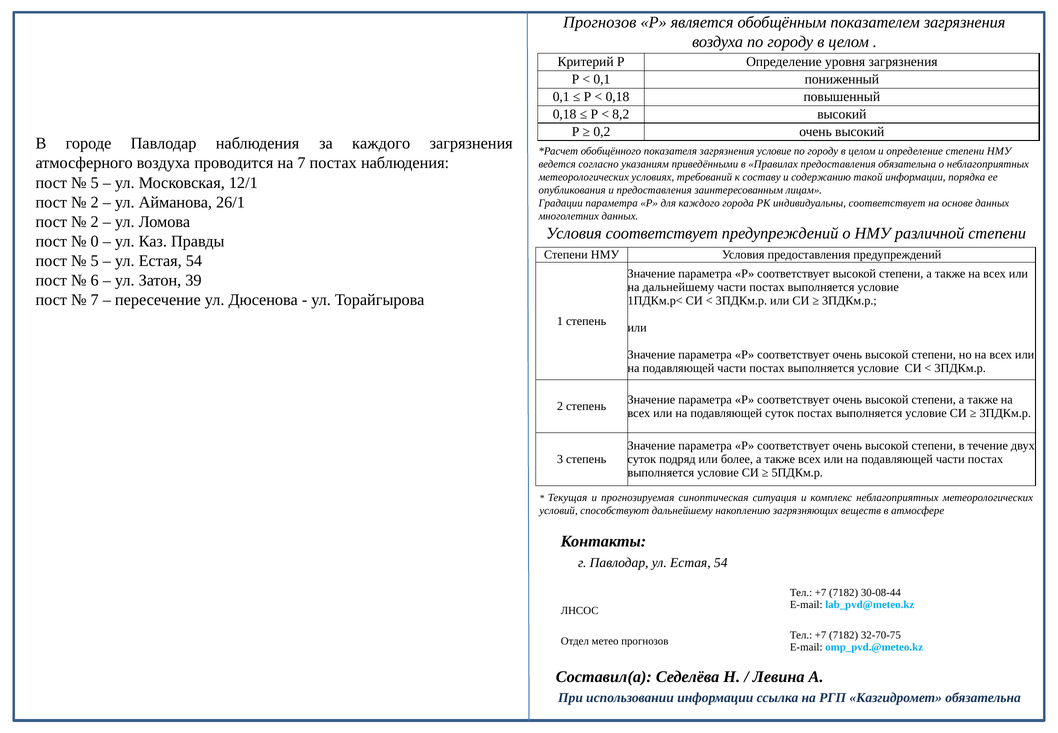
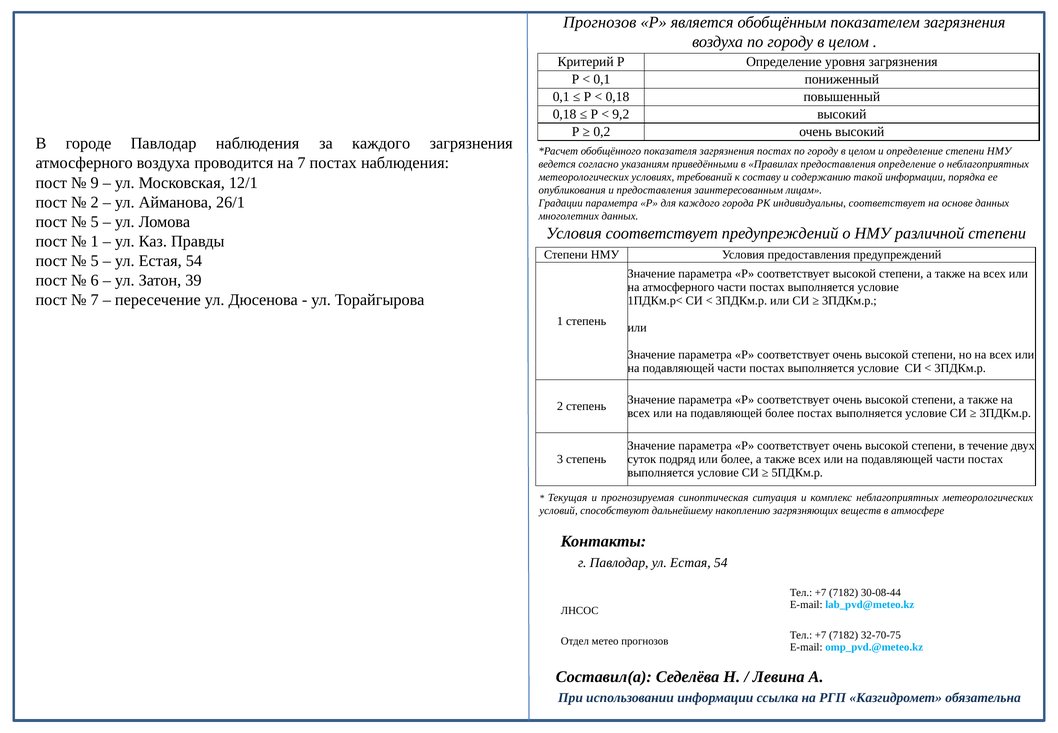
8,2: 8,2 -> 9,2
загрязнения условие: условие -> постах
предоставления обязательна: обязательна -> определение
5 at (95, 183): 5 -> 9
2 at (95, 222): 2 -> 5
0 at (95, 241): 0 -> 1
на дальнейшему: дальнейшему -> атмосферного
подавляющей суток: суток -> более
